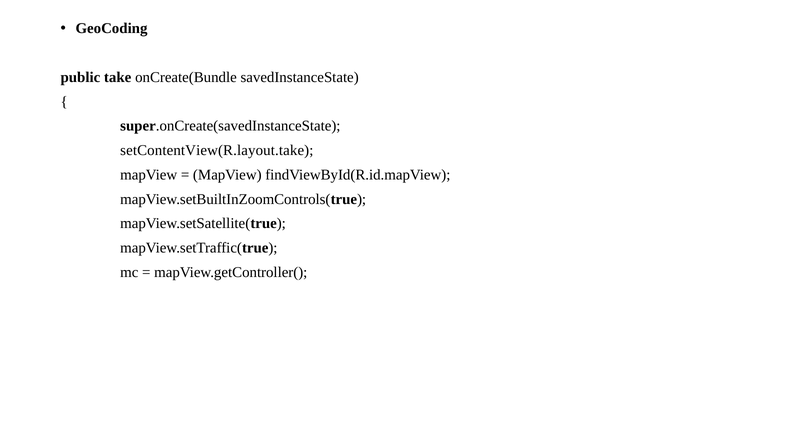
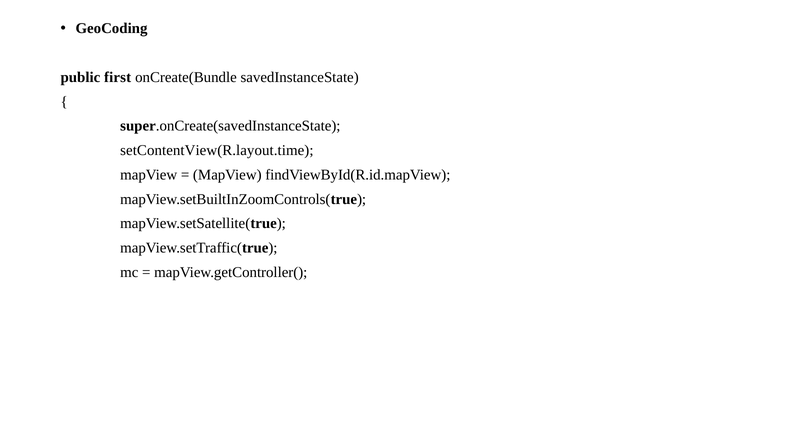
take: take -> first
setContentView(R.layout.take: setContentView(R.layout.take -> setContentView(R.layout.time
